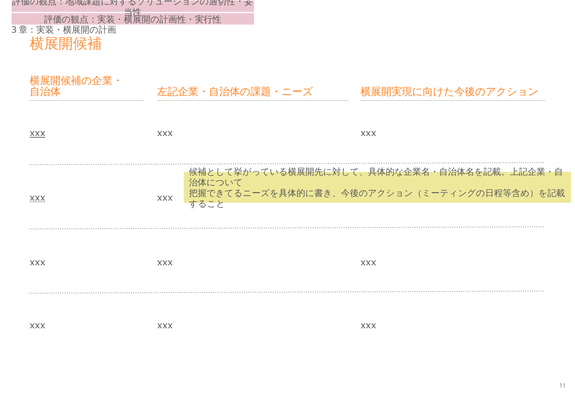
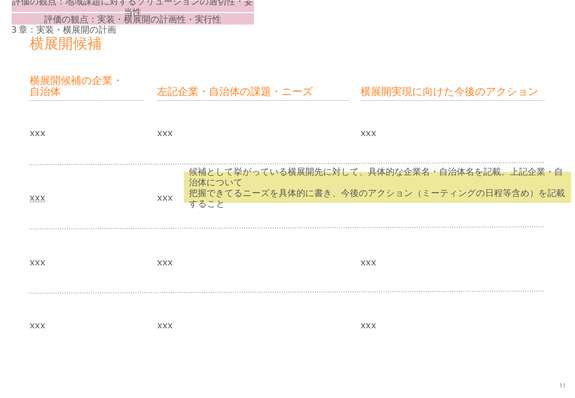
xxx at (38, 133) underline: present -> none
